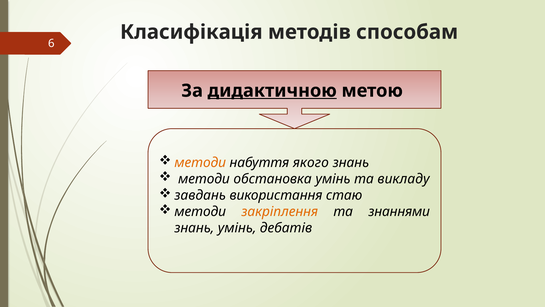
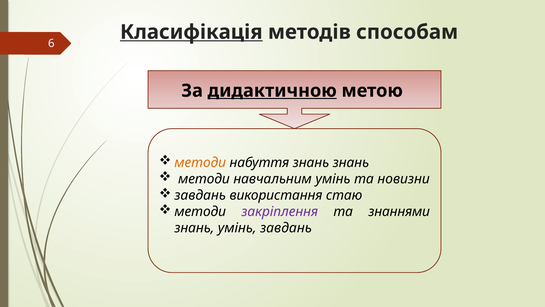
Класифікація underline: none -> present
набуття якого: якого -> знань
обстановка: обстановка -> навчальним
викладу: викладу -> новизни
закріплення colour: orange -> purple
умінь дебатів: дебатів -> завдань
